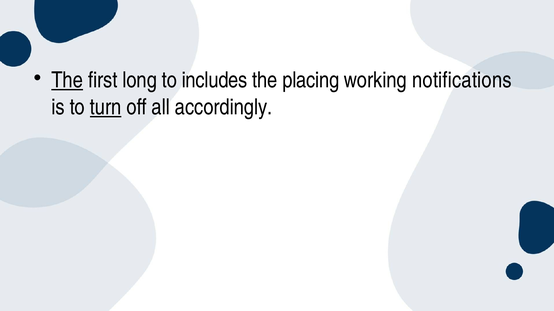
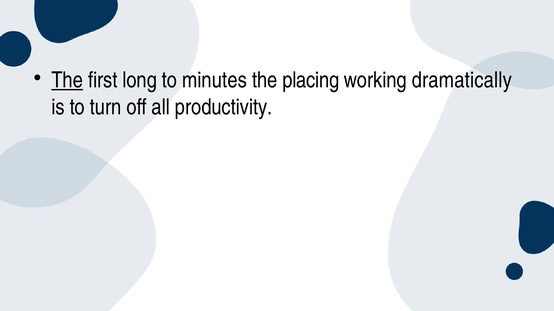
includes: includes -> minutes
notifications: notifications -> dramatically
turn underline: present -> none
accordingly: accordingly -> productivity
